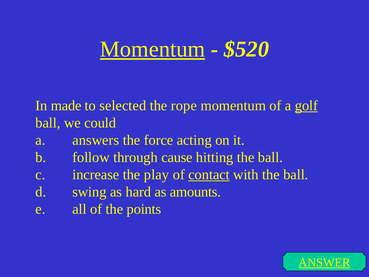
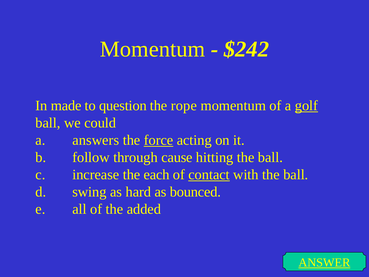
Momentum at (152, 49) underline: present -> none
$520: $520 -> $242
selected: selected -> question
force underline: none -> present
play: play -> each
amounts: amounts -> bounced
points: points -> added
